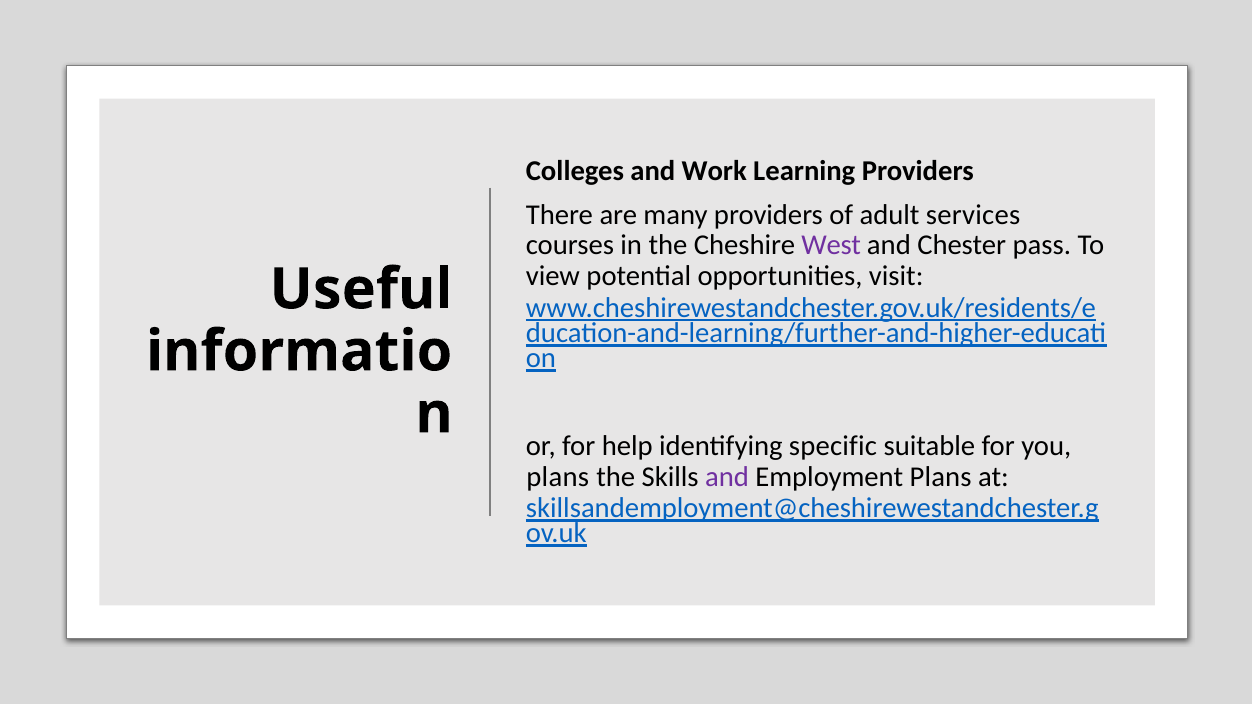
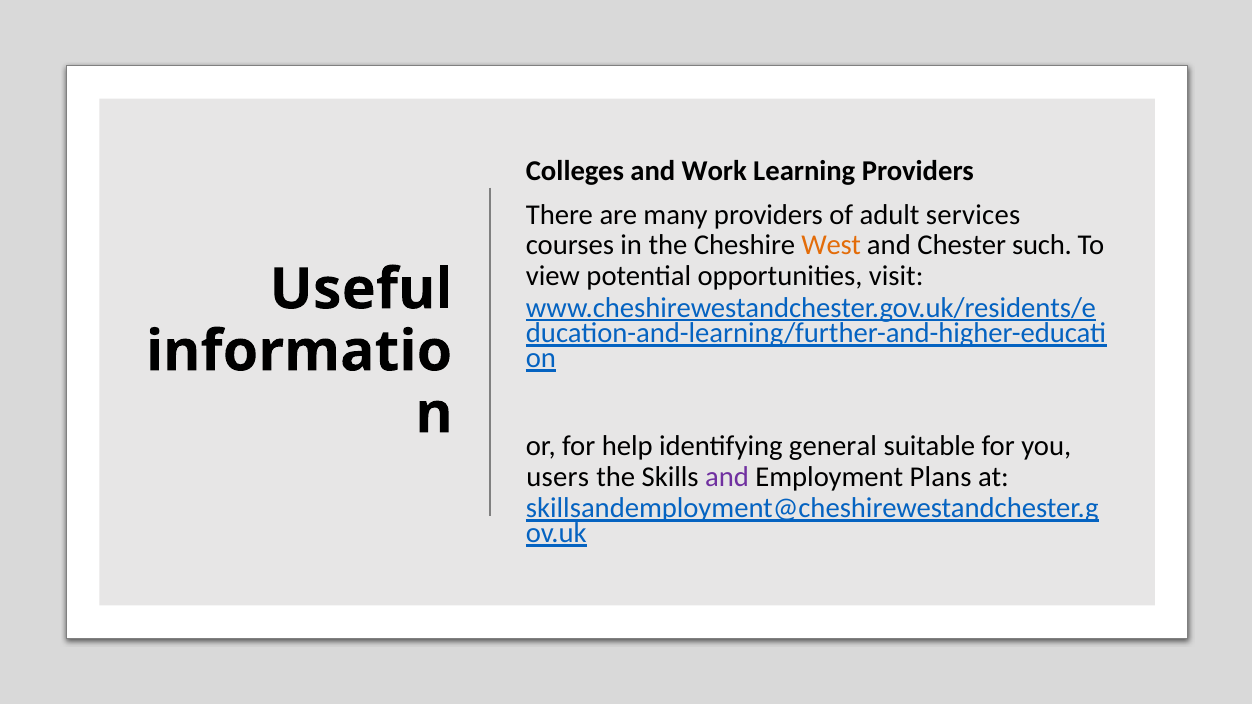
West colour: purple -> orange
pass: pass -> such
specific: specific -> general
plans at (558, 477): plans -> users
